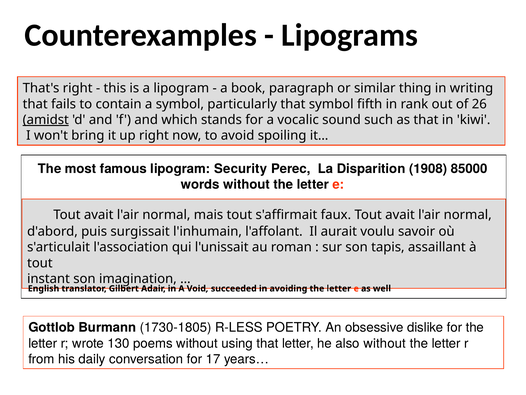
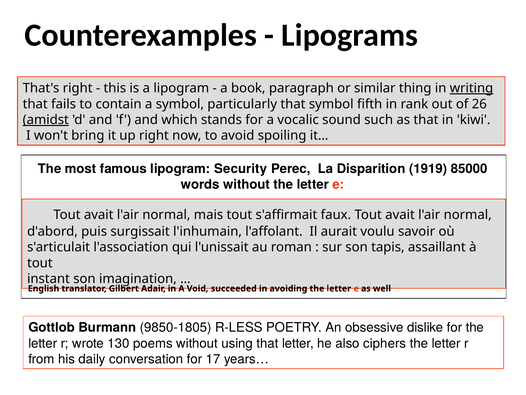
writing underline: none -> present
1908: 1908 -> 1919
1730-1805: 1730-1805 -> 9850-1805
also without: without -> ciphers
